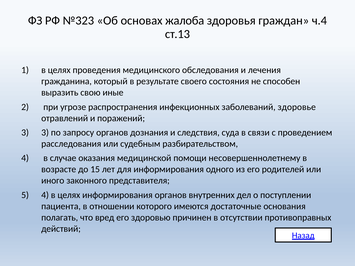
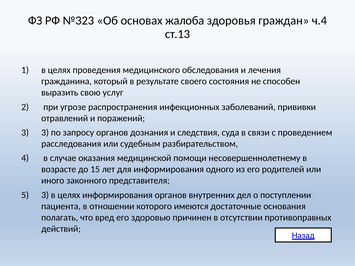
иные: иные -> услуг
здоровье: здоровье -> прививки
5 4: 4 -> 3
